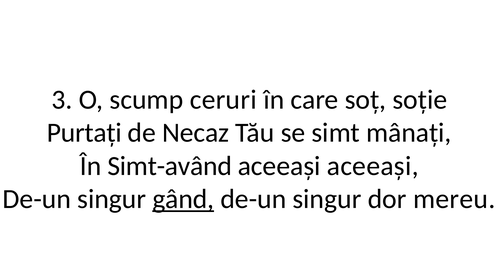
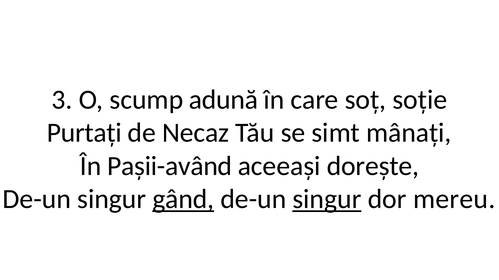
ceruri: ceruri -> adună
Simt-având: Simt-având -> Pașii-având
aceeași aceeași: aceeași -> dorește
singur at (327, 200) underline: none -> present
